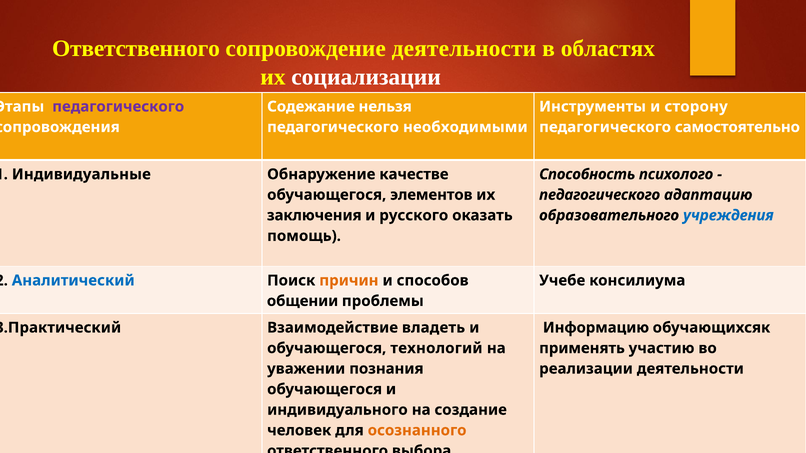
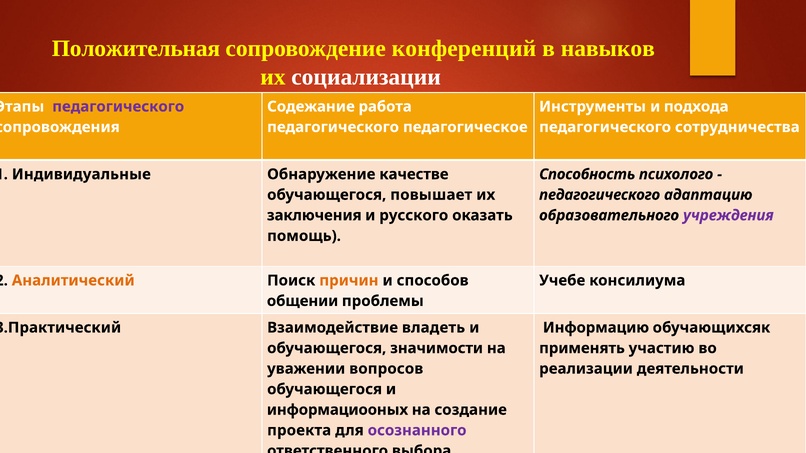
Ответственного at (136, 49): Ответственного -> Положительная
сопровождение деятельности: деятельности -> конференций
областях: областях -> навыков
нельзя: нельзя -> работа
сторону: сторону -> подхода
необходимыми: необходимыми -> педагогическое
самостоятельно: самостоятельно -> сотрудничества
элементов: элементов -> повышает
учреждения colour: blue -> purple
Аналитический colour: blue -> orange
технологий: технологий -> значимости
познания: познания -> вопросов
индивидуального: индивидуального -> информациооных
человек: человек -> проекта
осознанного colour: orange -> purple
